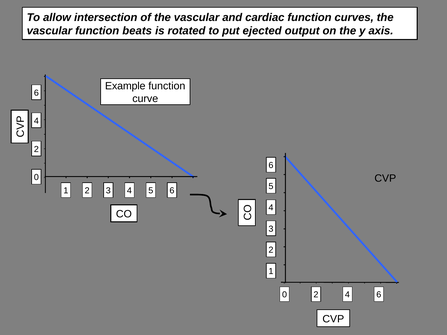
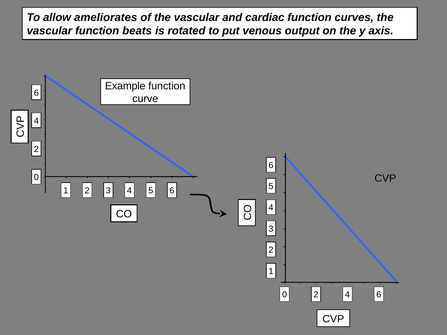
intersection: intersection -> ameliorates
ejected: ejected -> venous
